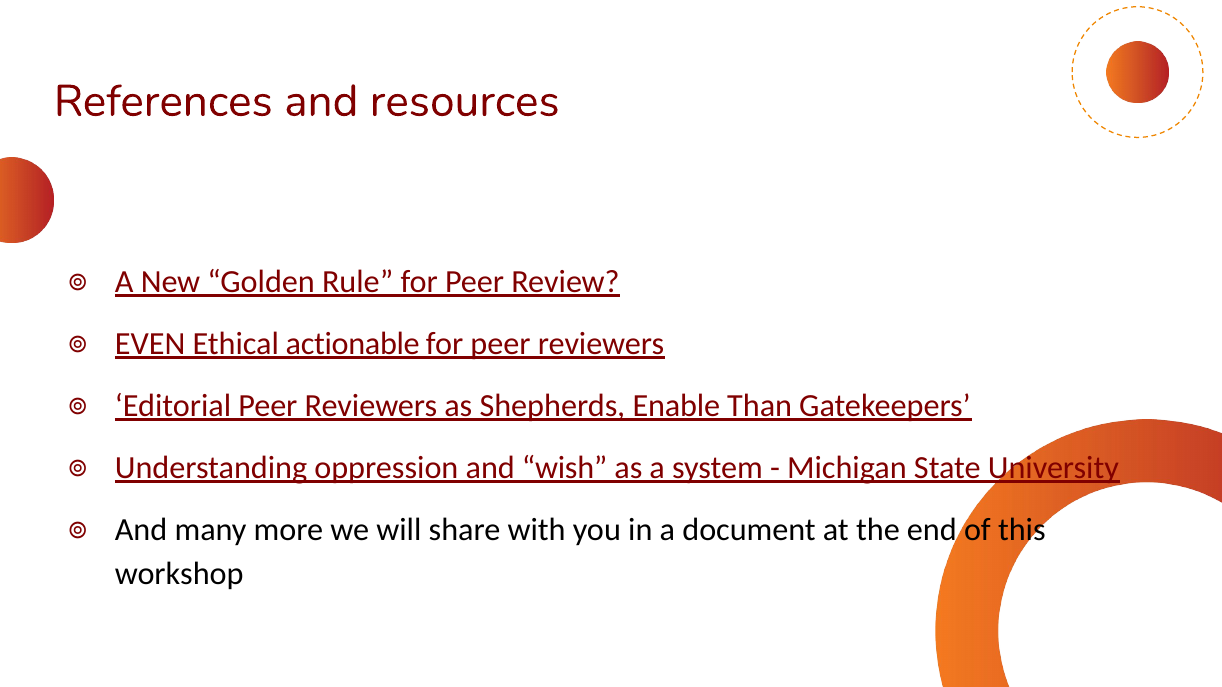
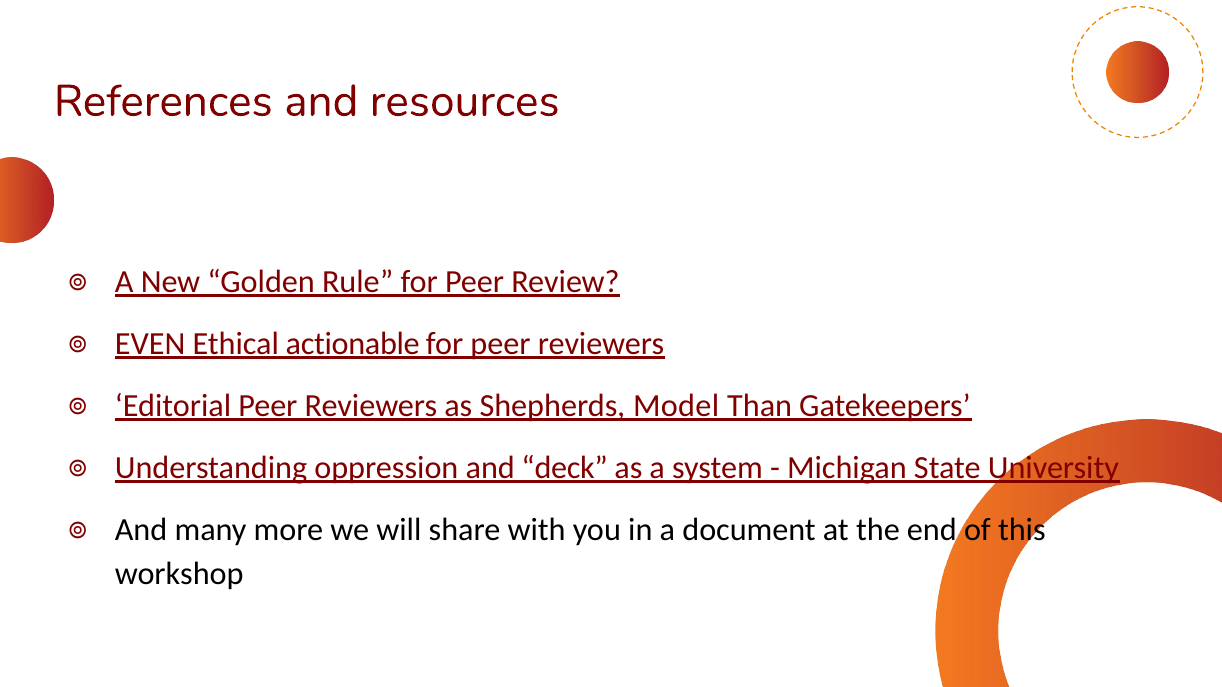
Enable: Enable -> Model
wish: wish -> deck
